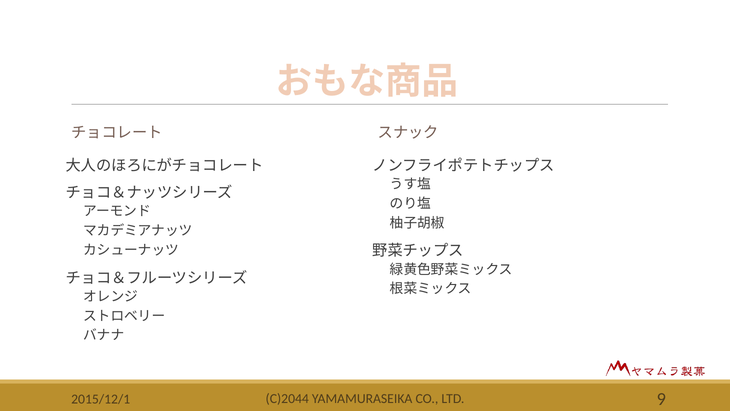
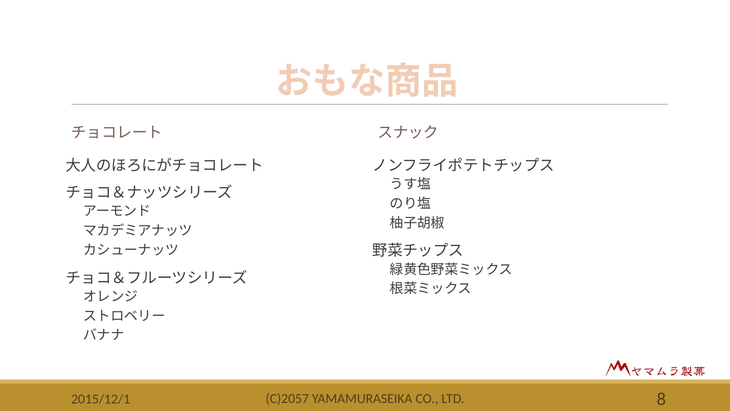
C)2044: C)2044 -> C)2057
9: 9 -> 8
